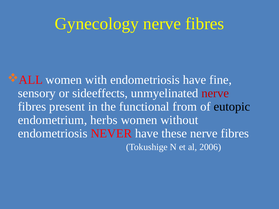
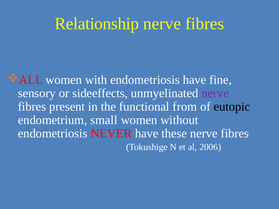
Gynecology: Gynecology -> Relationship
nerve at (215, 93) colour: red -> purple
herbs: herbs -> small
